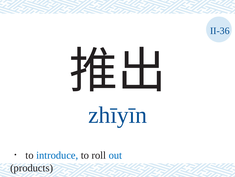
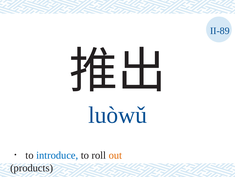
II-36: II-36 -> II-89
zhīyīn: zhīyīn -> luòwǔ
out colour: blue -> orange
